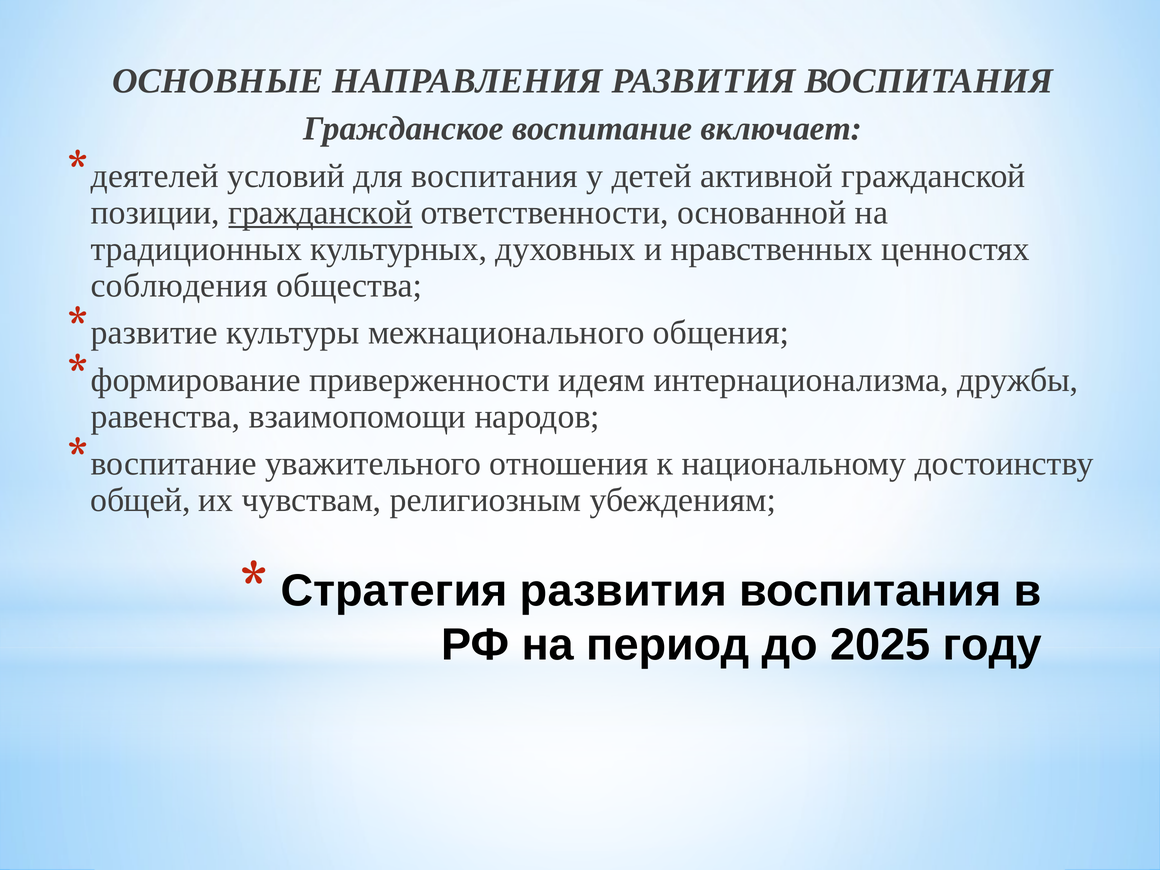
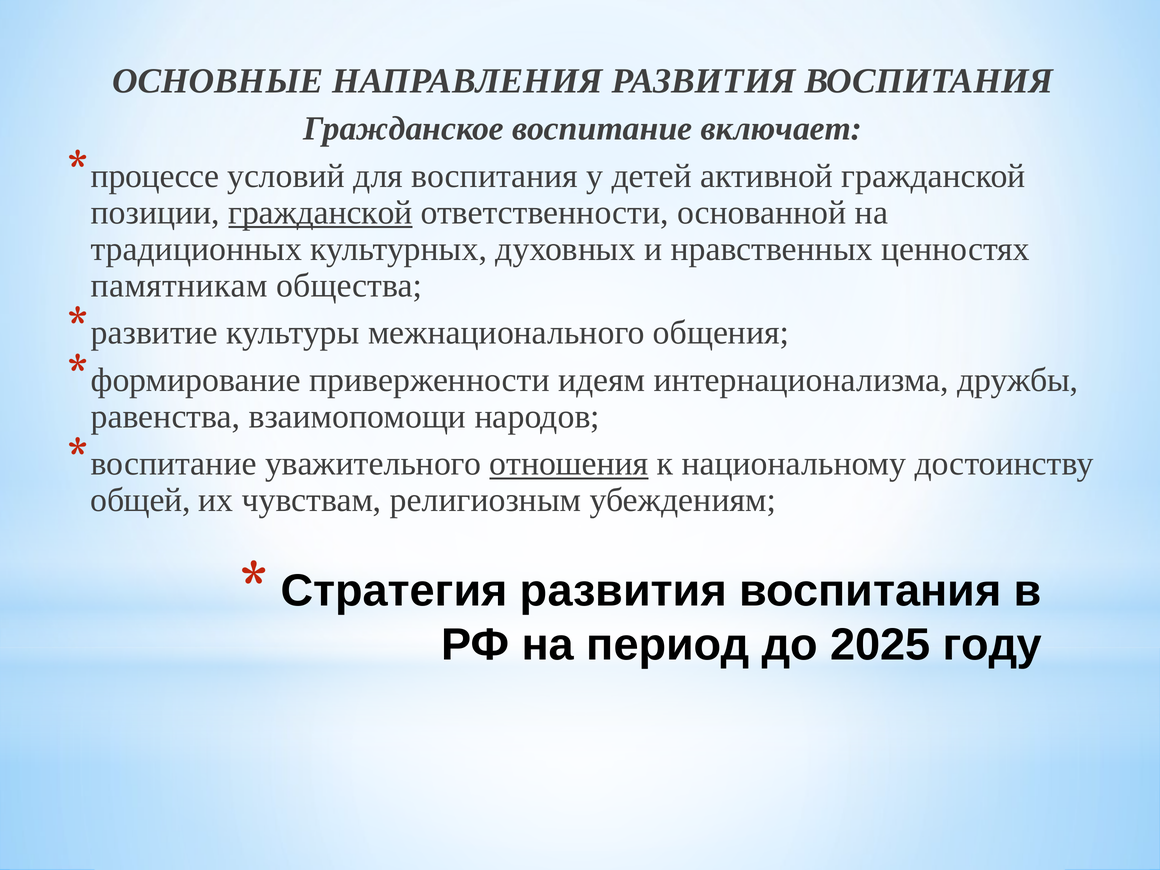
деятелей: деятелей -> процессе
соблюдения: соблюдения -> памятникам
отношения underline: none -> present
